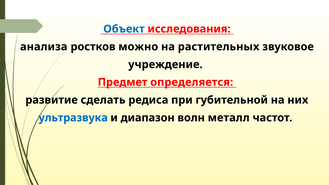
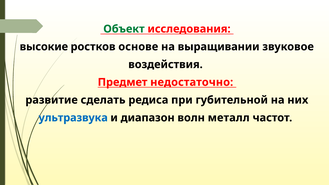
Объект colour: blue -> green
анализа: анализа -> высокие
можно: можно -> основе
растительных: растительных -> выращивании
учреждение: учреждение -> воздействия
определяется: определяется -> недостаточно
